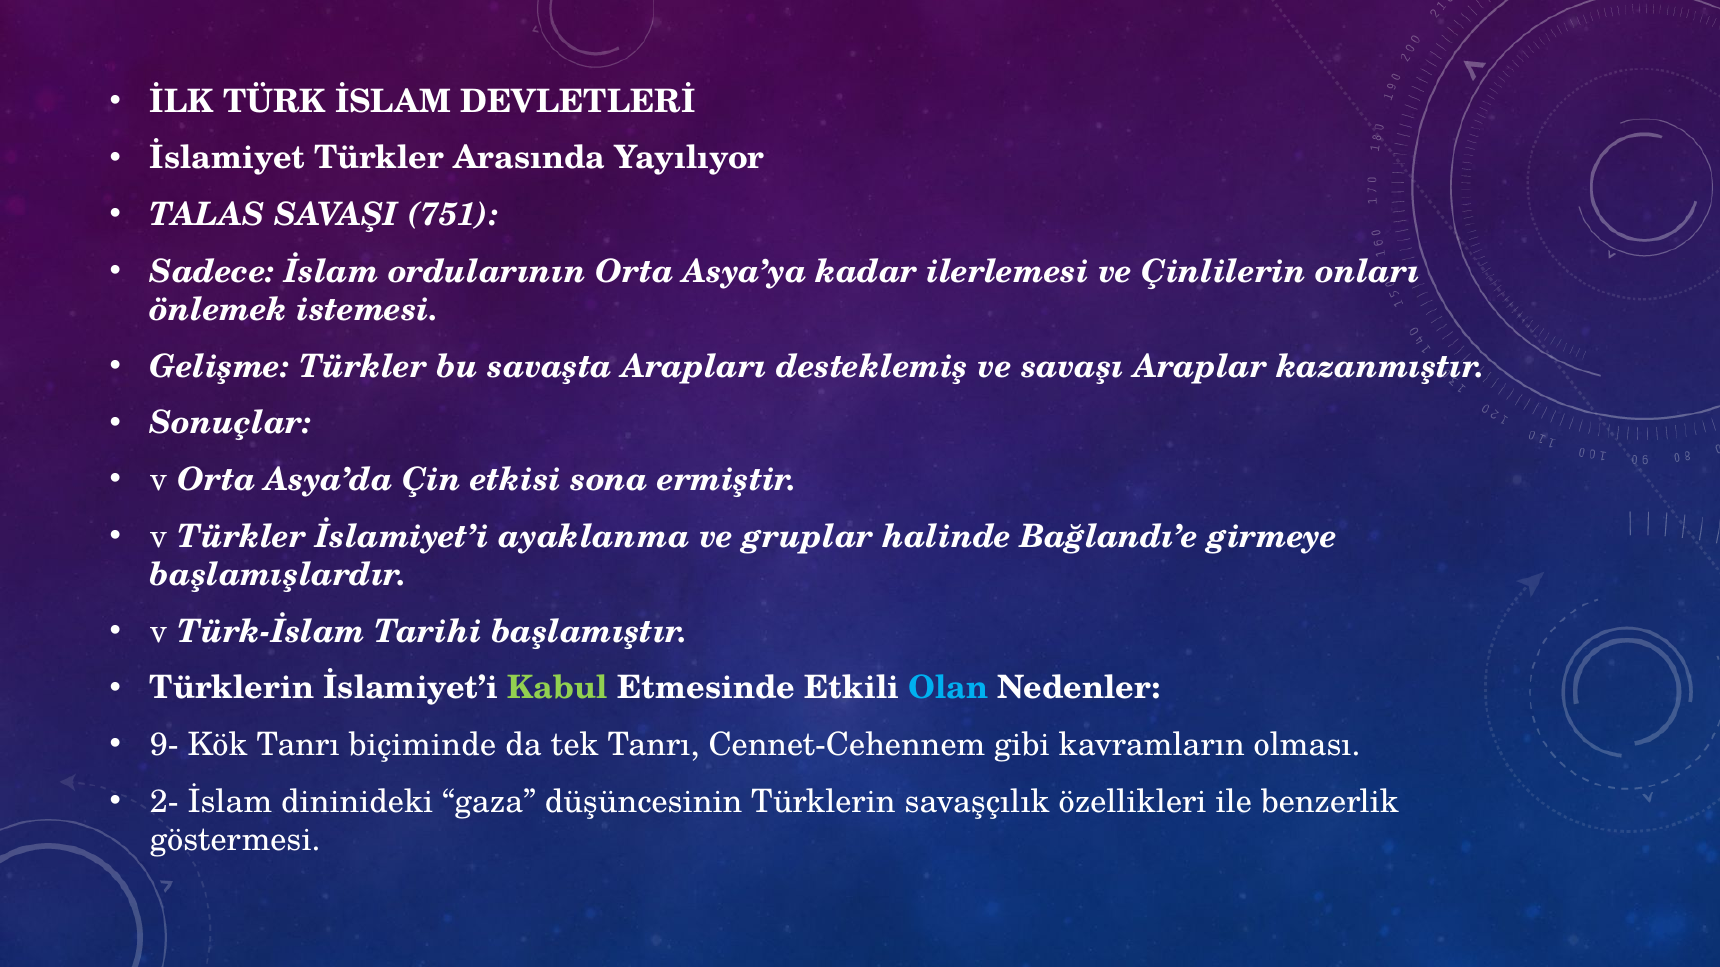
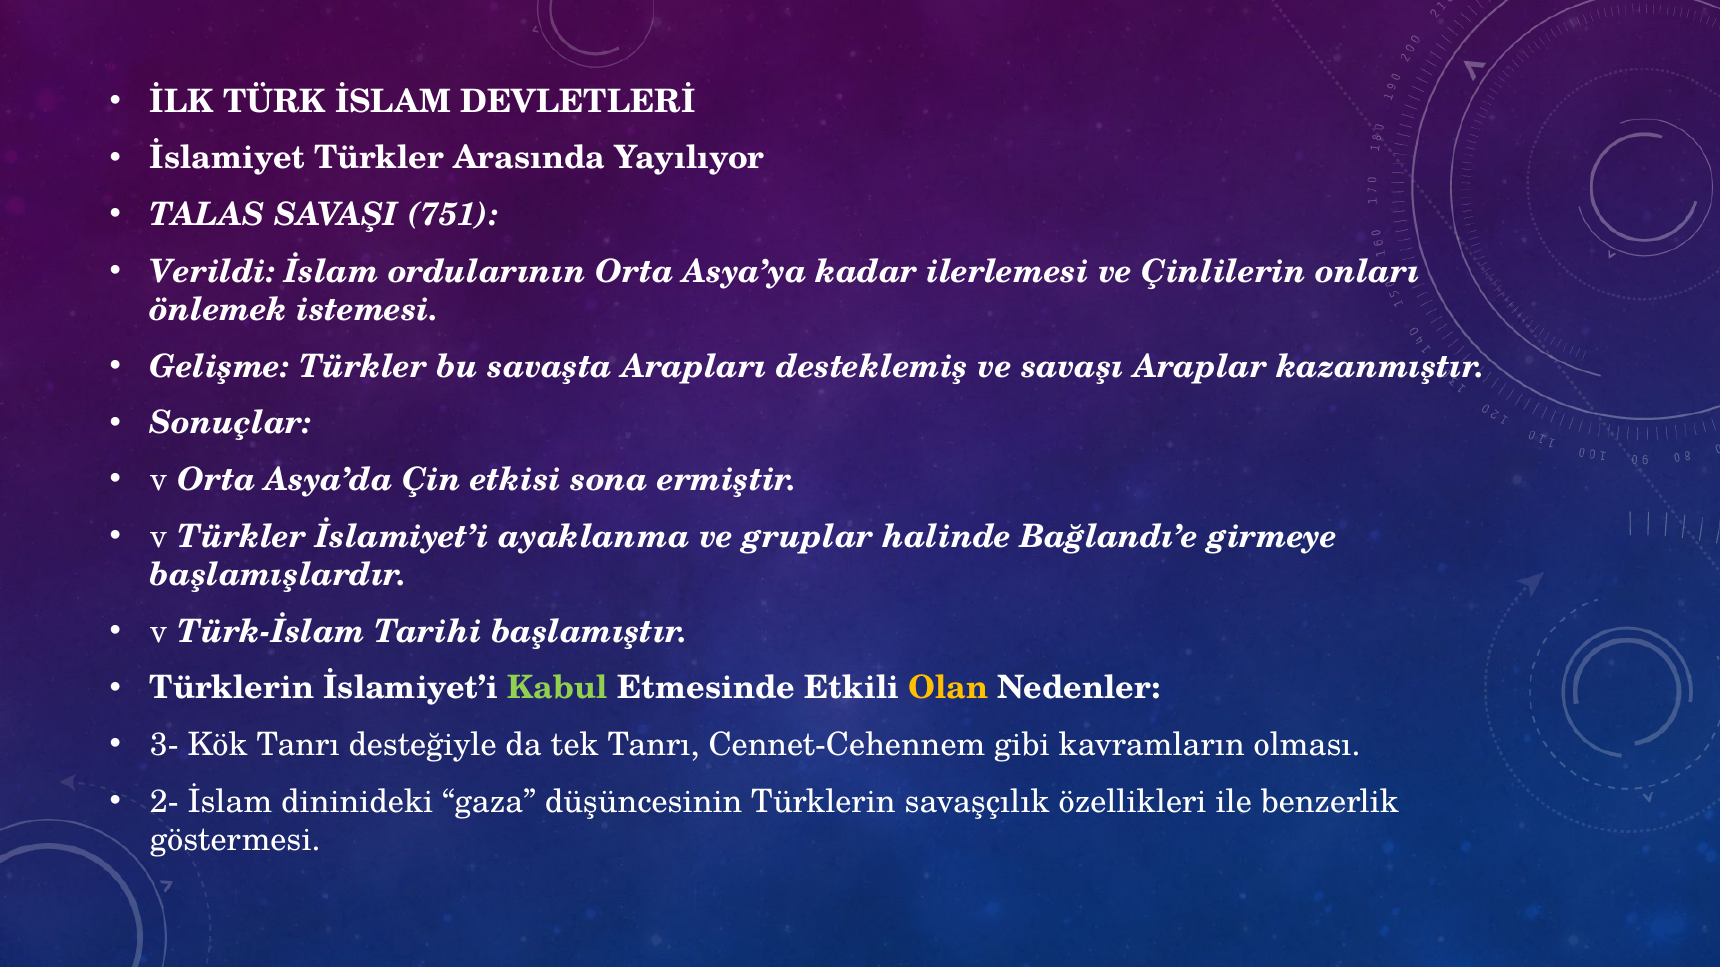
Sadece: Sadece -> Verildi
Olan colour: light blue -> yellow
9-: 9- -> 3-
biçiminde: biçiminde -> desteğiyle
